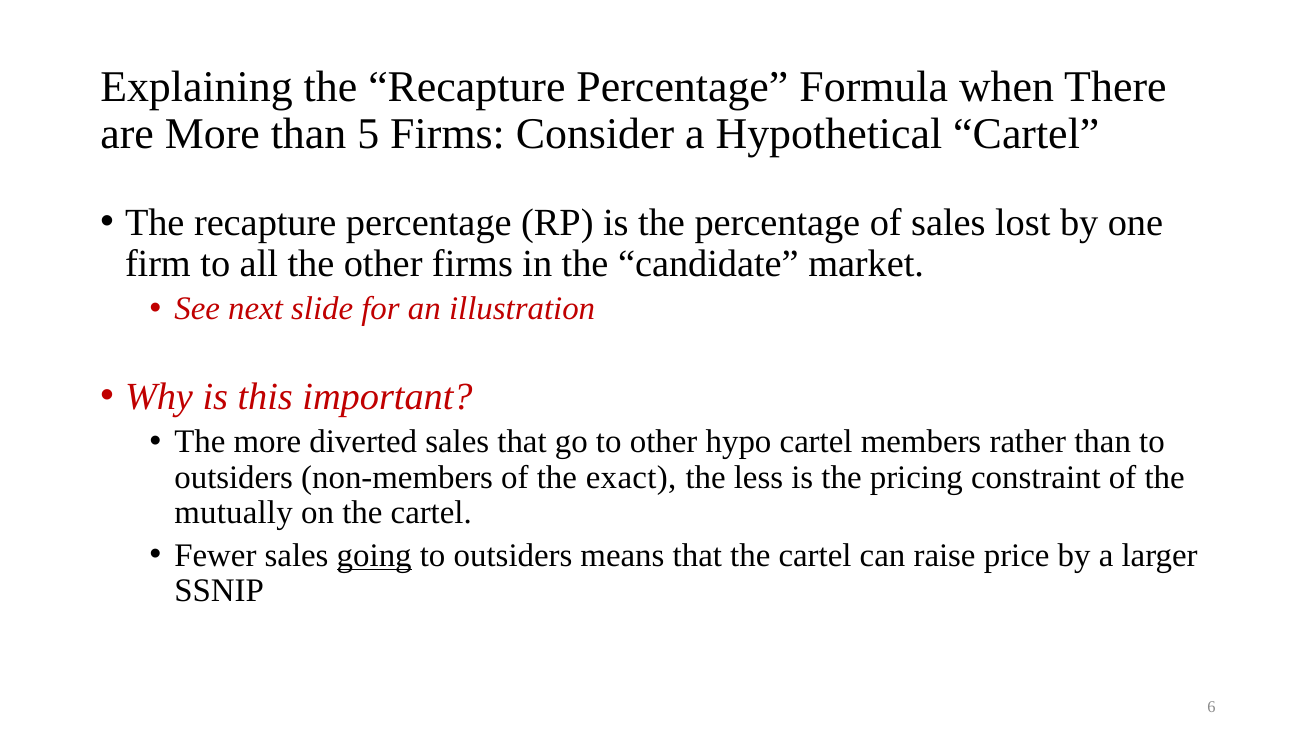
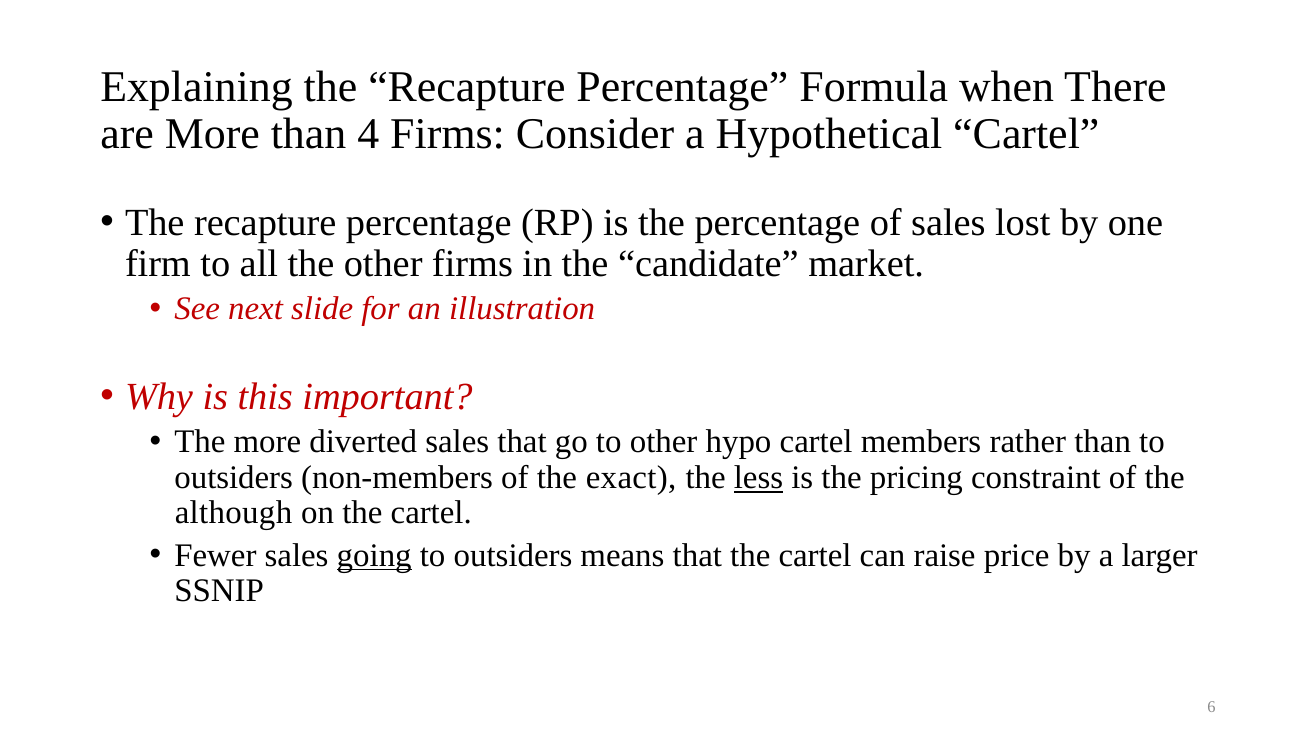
5: 5 -> 4
less underline: none -> present
mutually: mutually -> although
